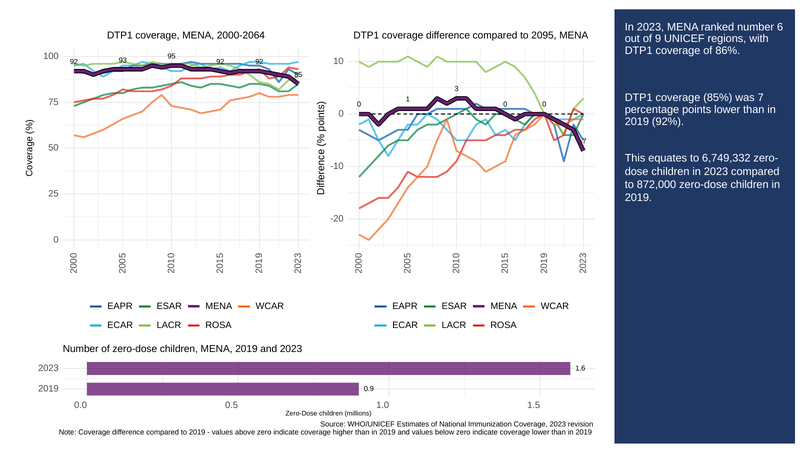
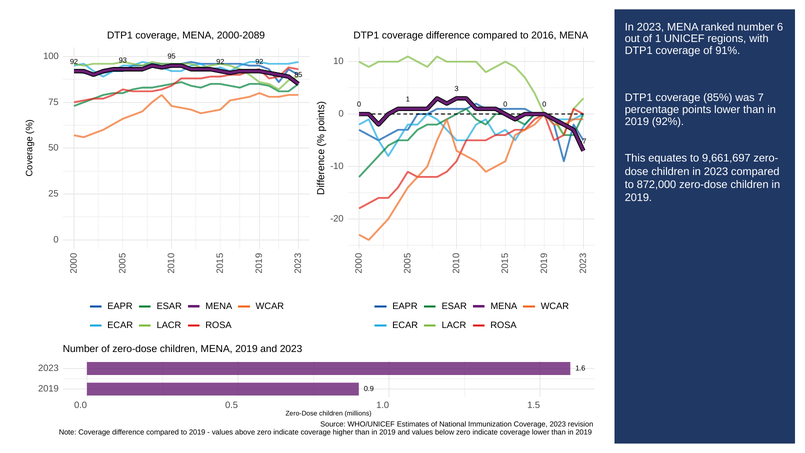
2095: 2095 -> 2016
2000-2064: 2000-2064 -> 2000-2089
of 9: 9 -> 1
86%: 86% -> 91%
6,749,332: 6,749,332 -> 9,661,697
